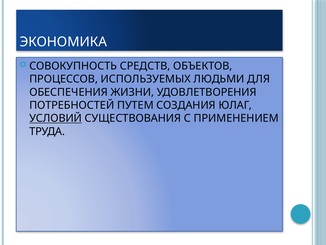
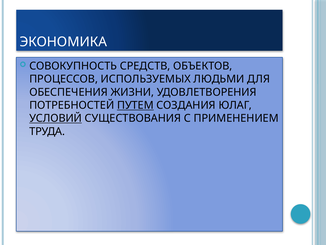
ПУТЕМ underline: none -> present
